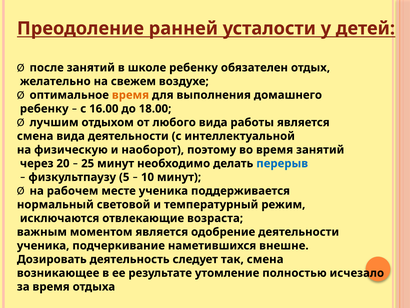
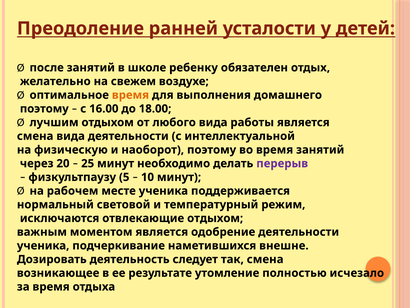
ребенку at (44, 109): ребенку -> поэтому
перерыв colour: blue -> purple
отвлекающие возраста: возраста -> отдыхом
